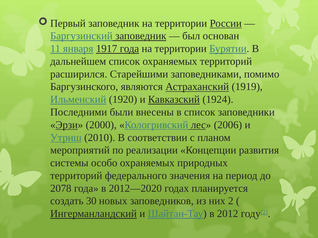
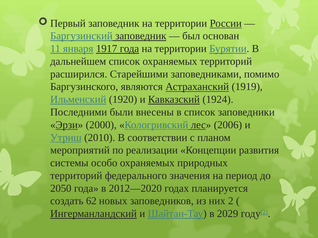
2078: 2078 -> 2050
30: 30 -> 62
2012: 2012 -> 2029
